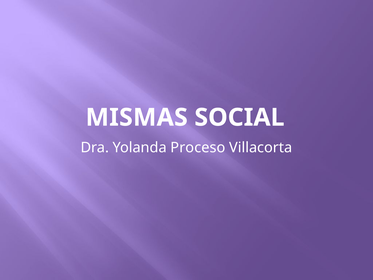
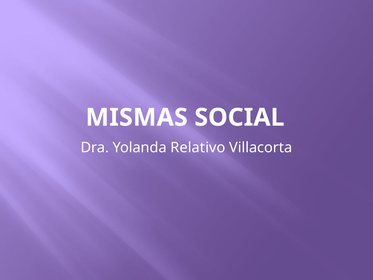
Proceso: Proceso -> Relativo
